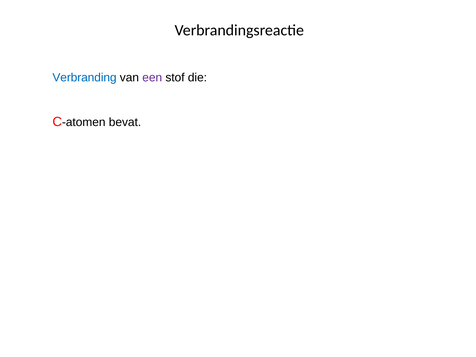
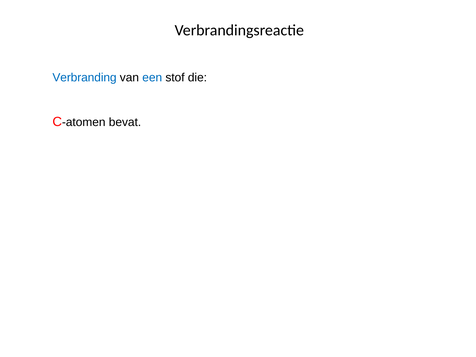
een colour: purple -> blue
